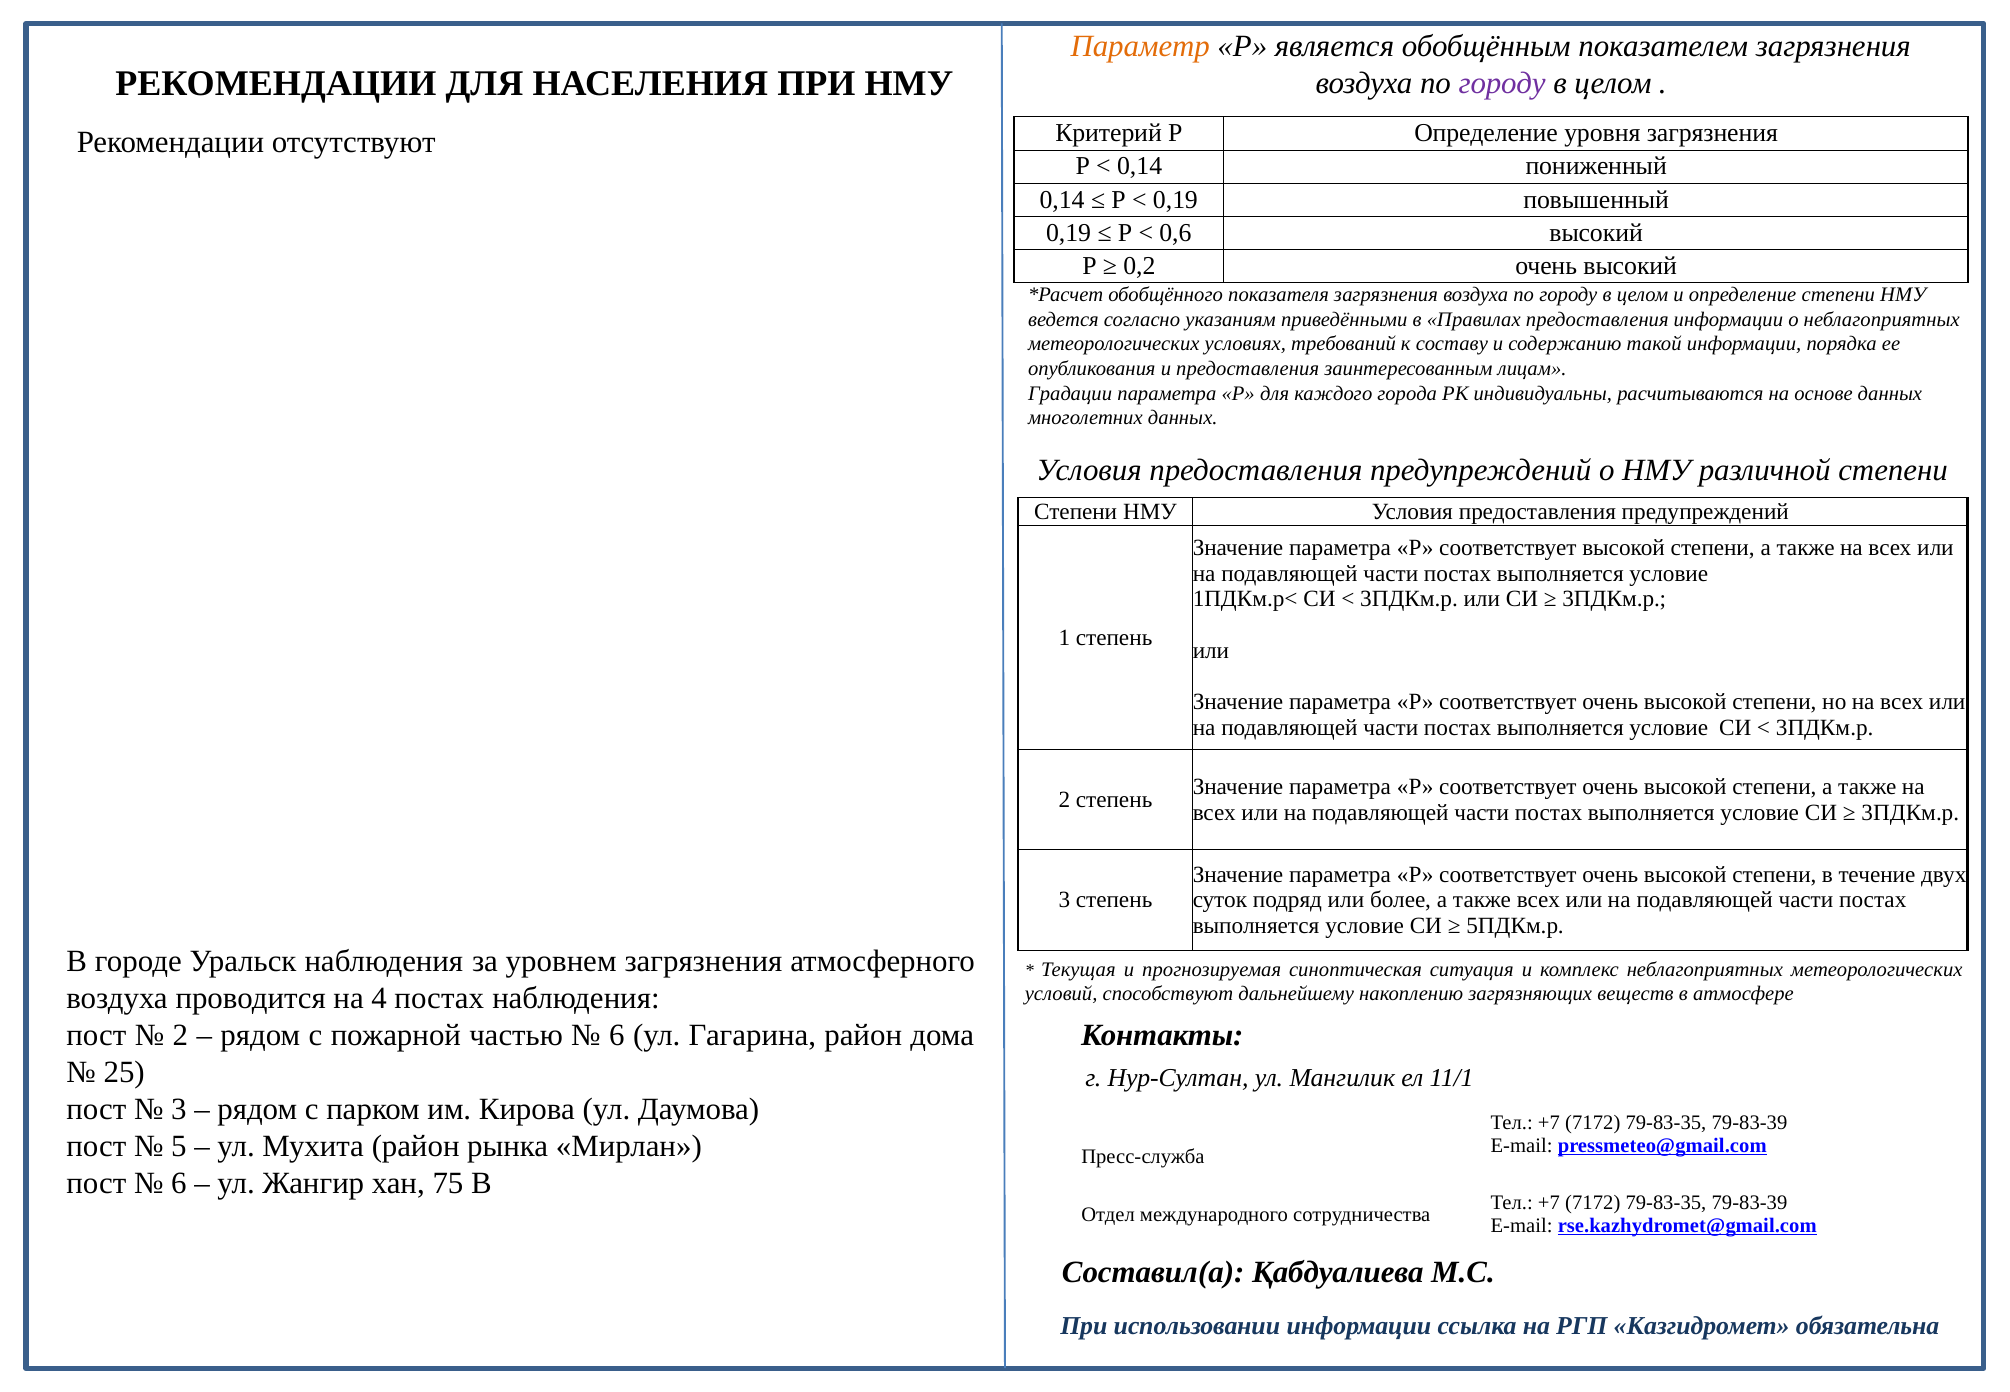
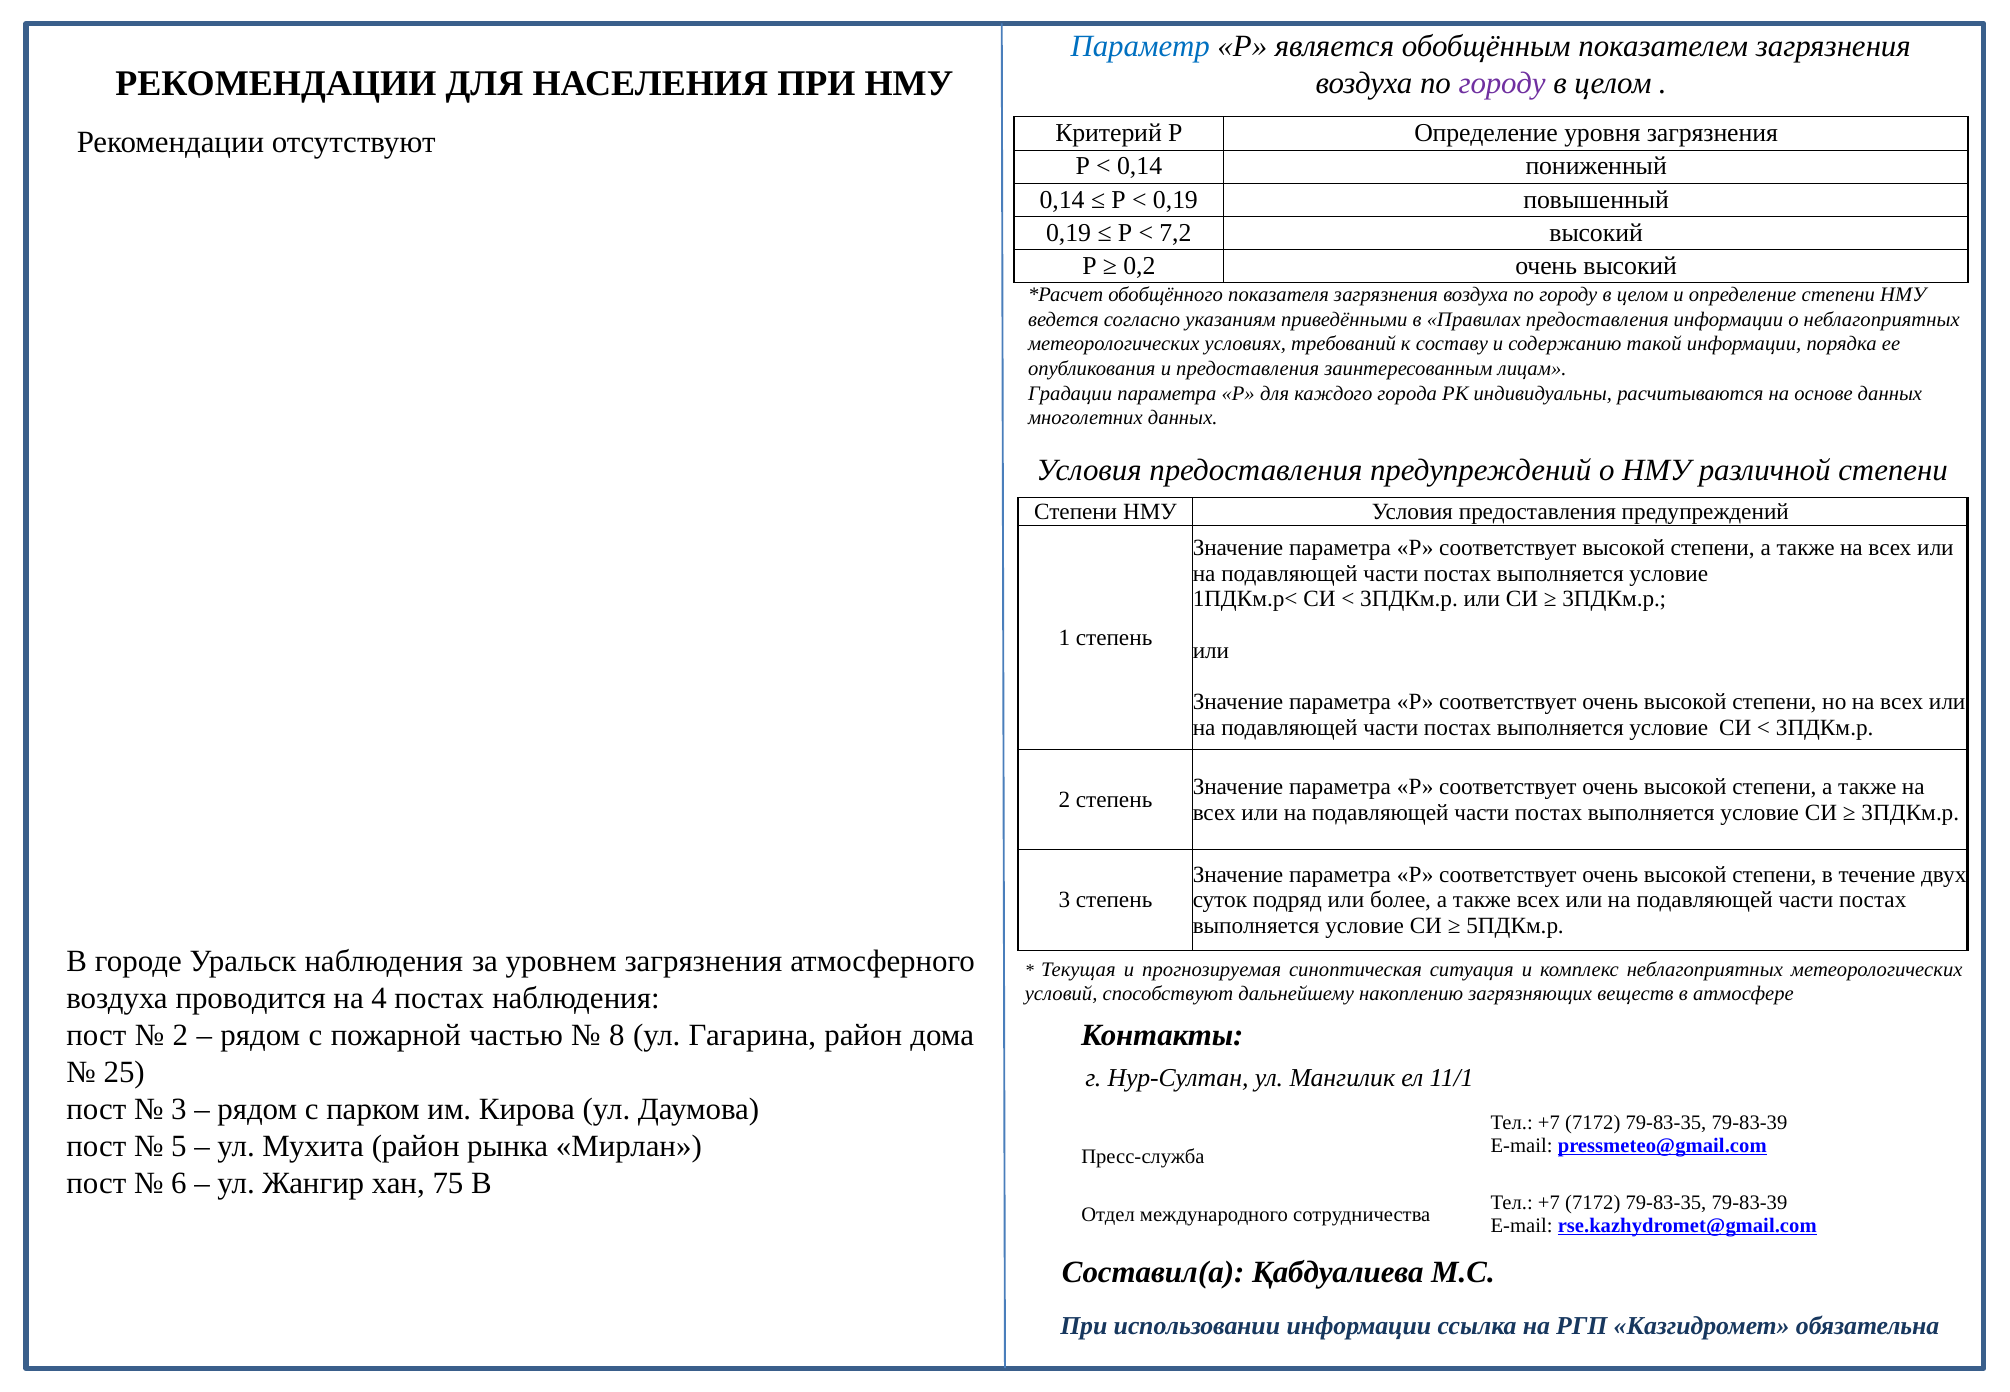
Параметр colour: orange -> blue
0,6: 0,6 -> 7,2
6 at (617, 1035): 6 -> 8
